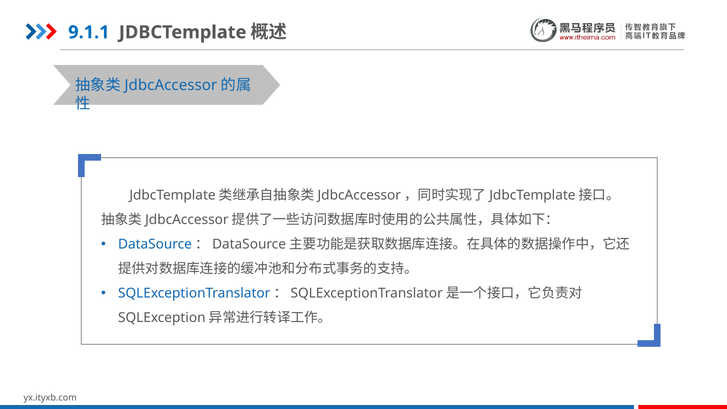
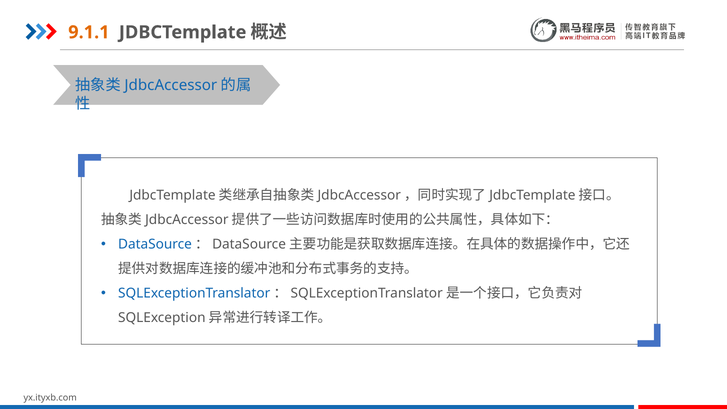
9.1.1 colour: blue -> orange
